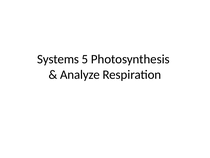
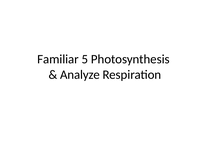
Systems: Systems -> Familiar
